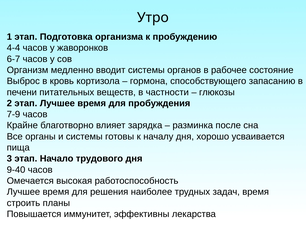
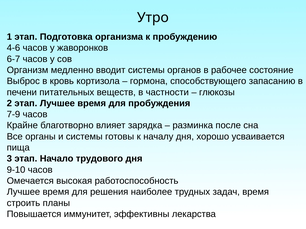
4-4: 4-4 -> 4-6
9-40: 9-40 -> 9-10
